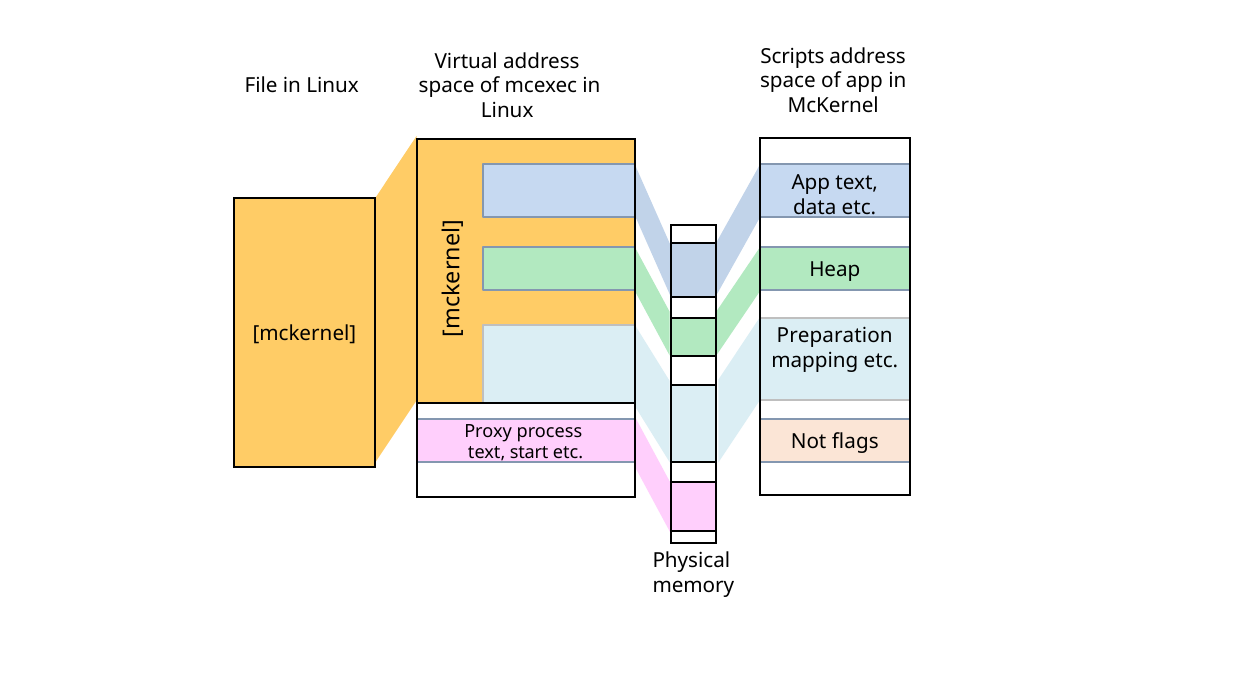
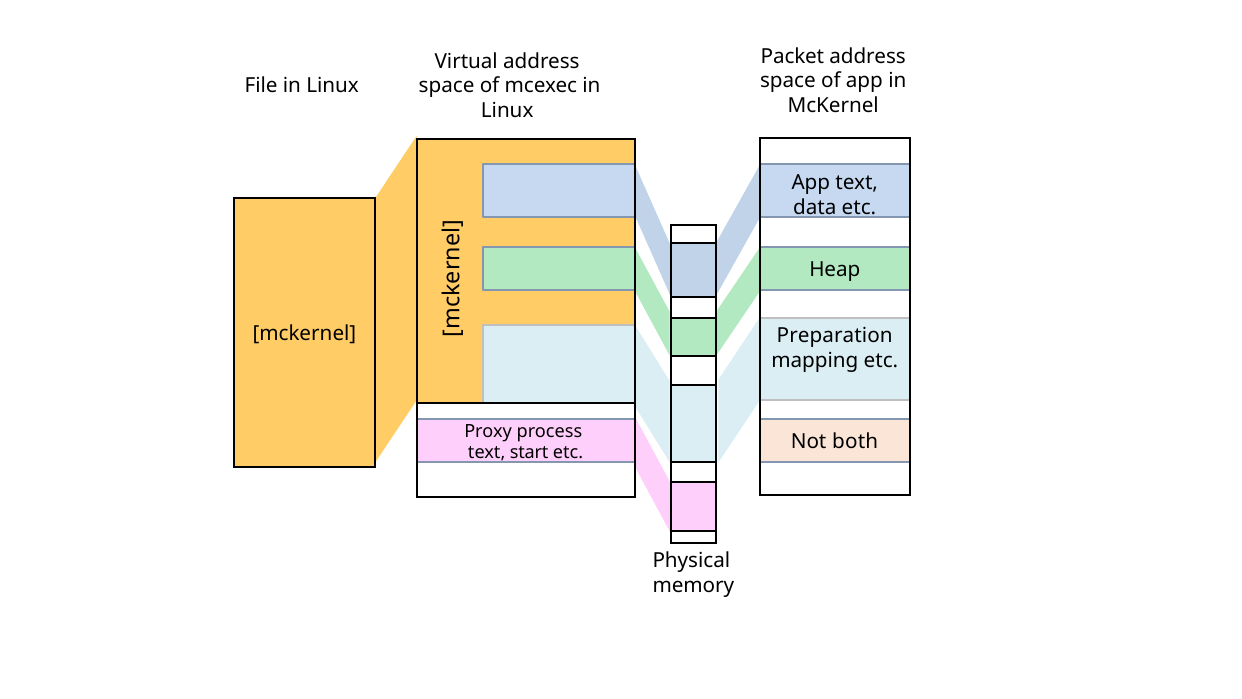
Scripts: Scripts -> Packet
flags: flags -> both
